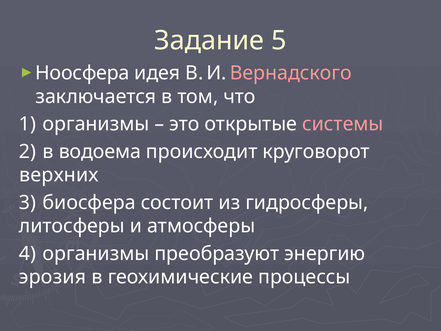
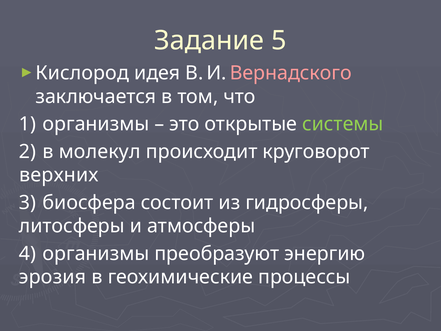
Ноосфера: Ноосфера -> Кислород
системы colour: pink -> light green
водоема: водоема -> молекул
